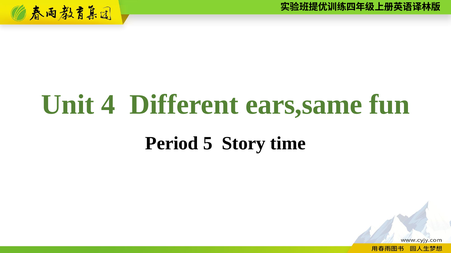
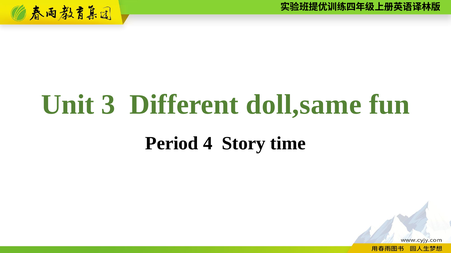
4: 4 -> 3
ears,same: ears,same -> doll,same
5: 5 -> 4
